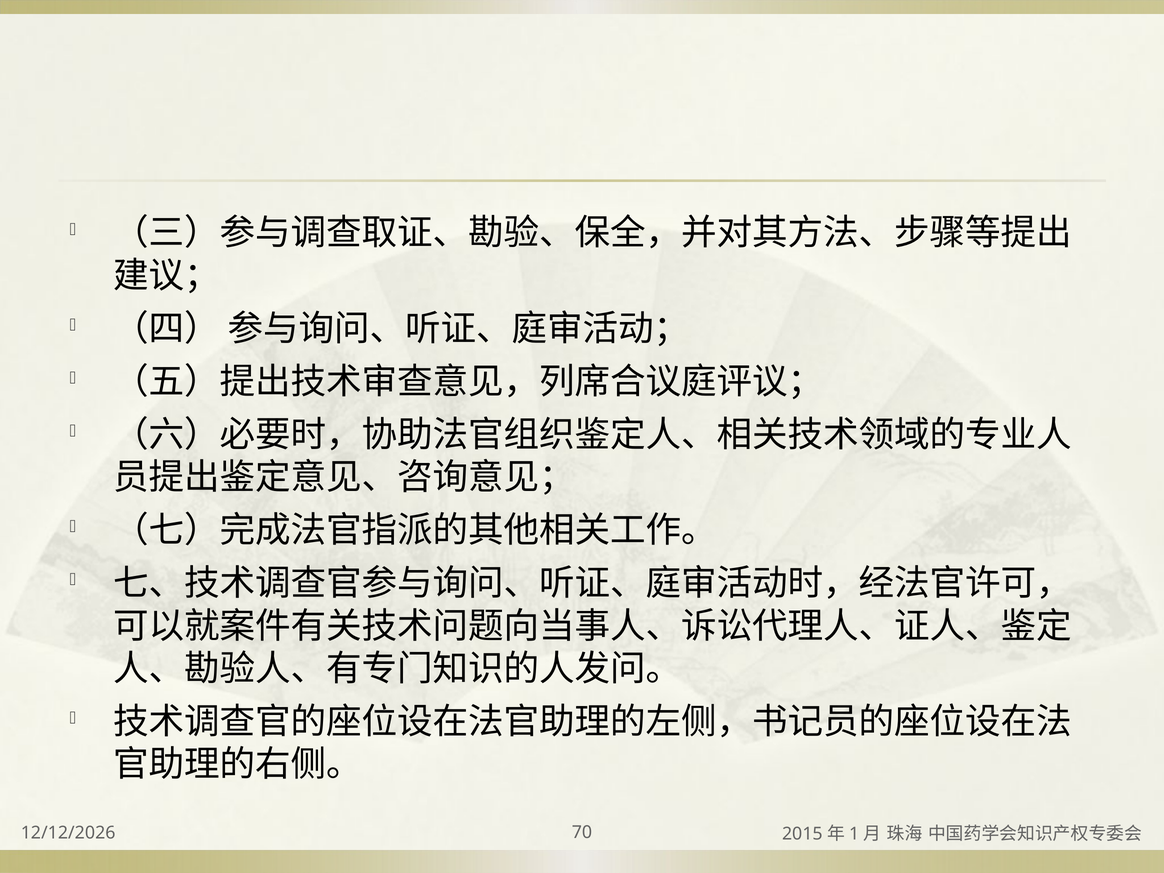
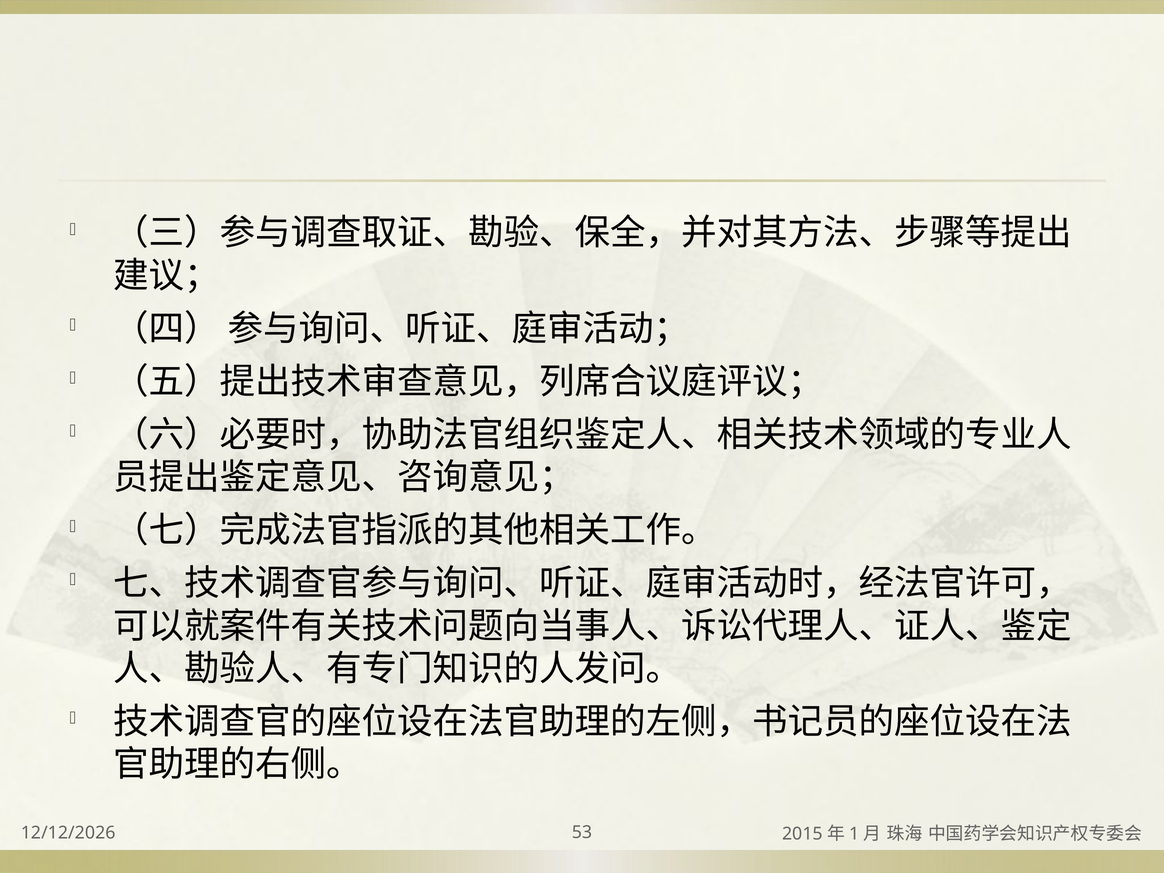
70: 70 -> 53
